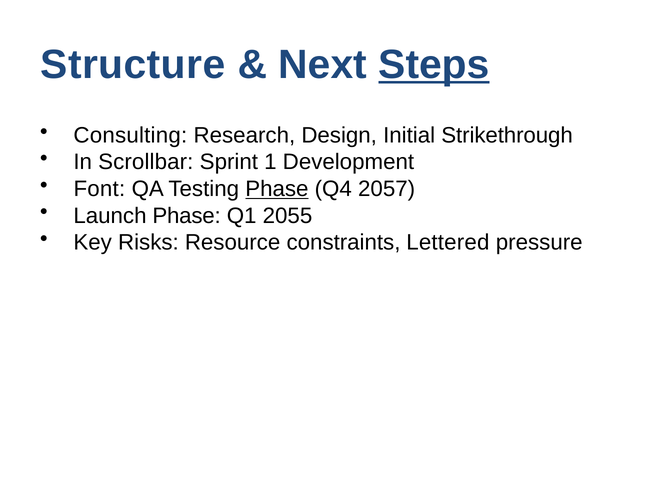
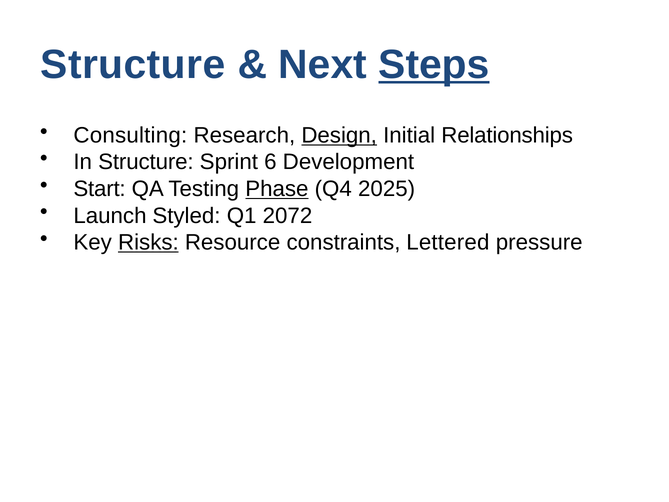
Design underline: none -> present
Strikethrough: Strikethrough -> Relationships
In Scrollbar: Scrollbar -> Structure
1: 1 -> 6
Font: Font -> Start
2057: 2057 -> 2025
Launch Phase: Phase -> Styled
2055: 2055 -> 2072
Risks underline: none -> present
